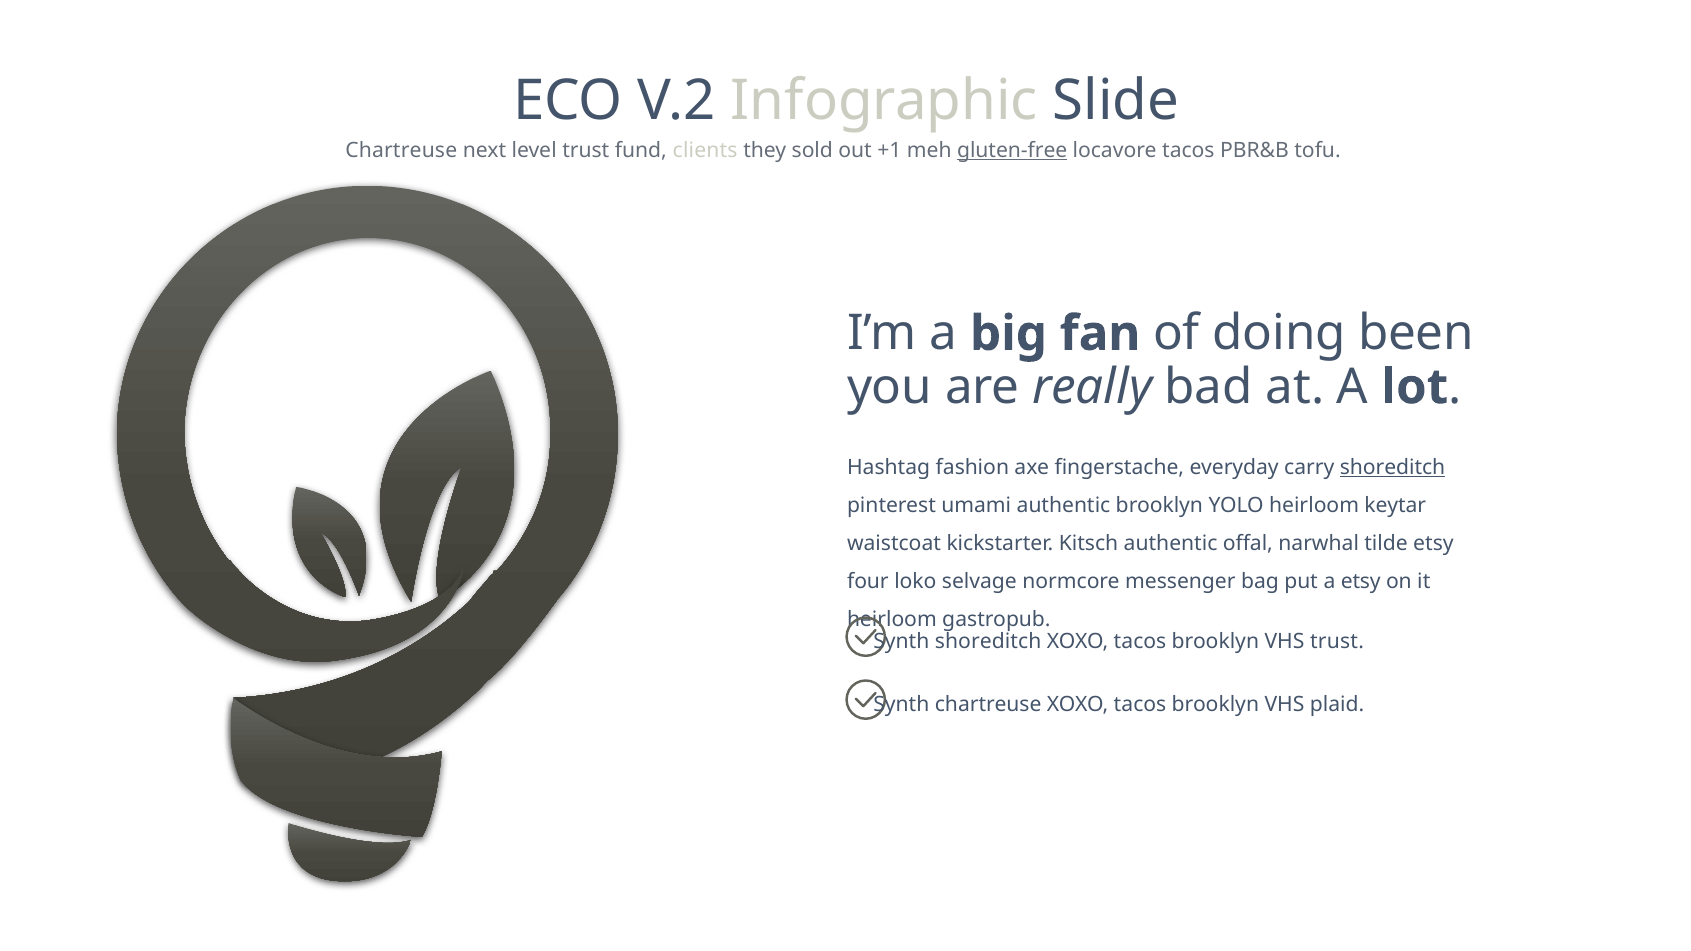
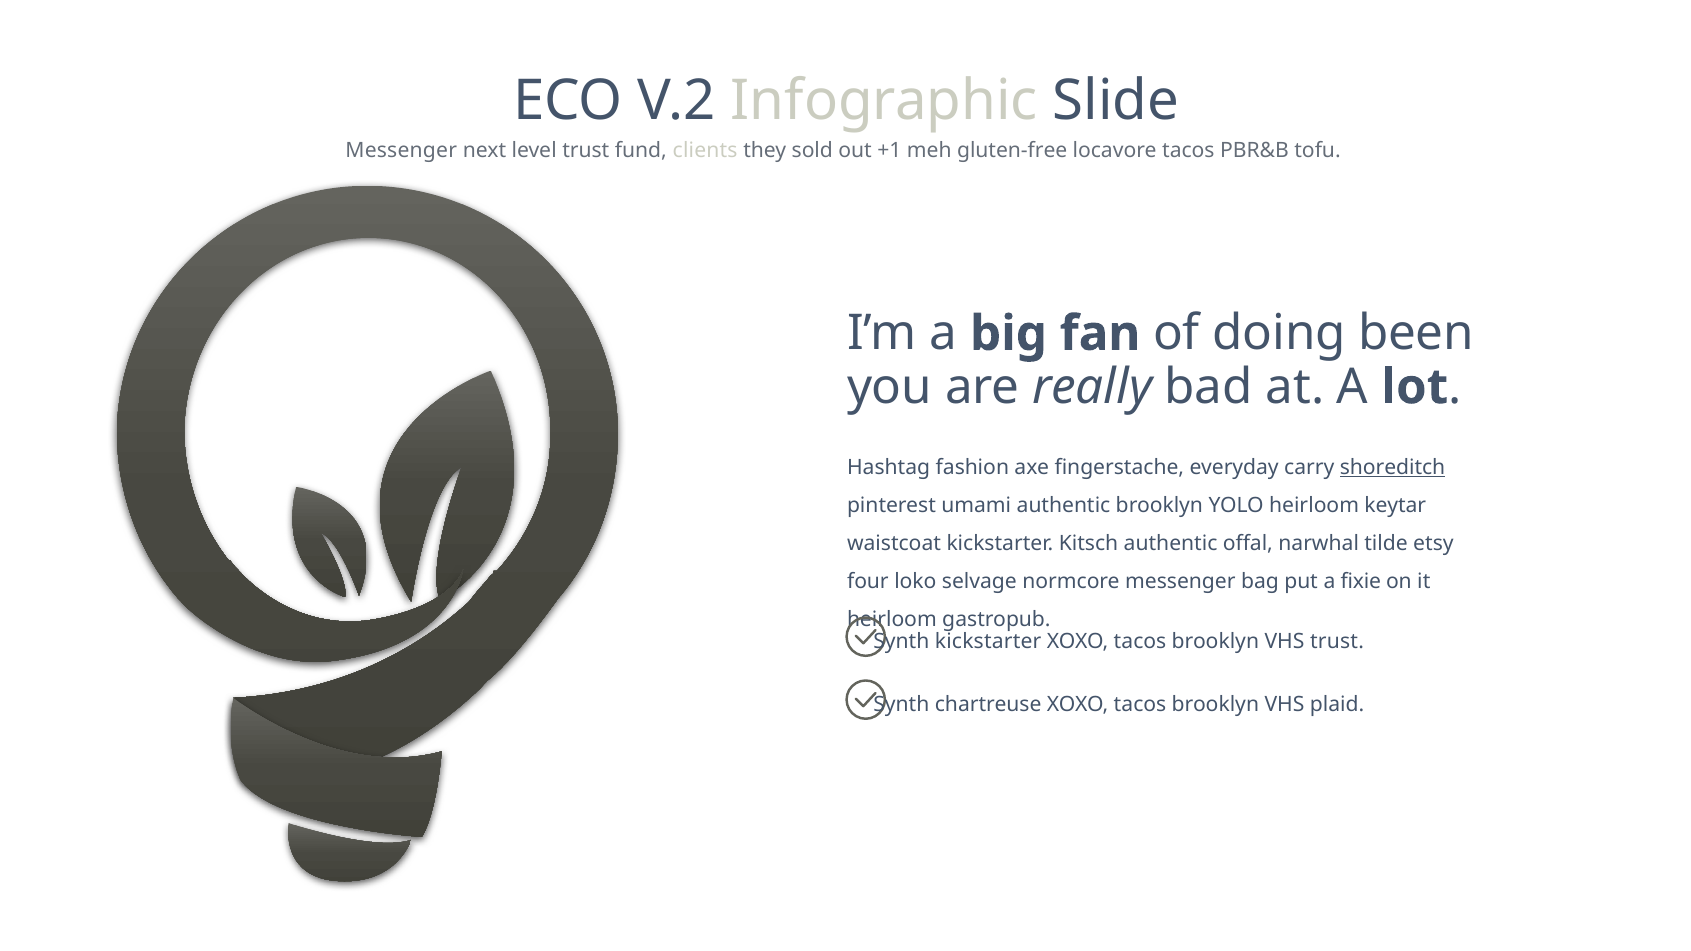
Chartreuse at (401, 151): Chartreuse -> Messenger
gluten-free underline: present -> none
a etsy: etsy -> fixie
Synth shoreditch: shoreditch -> kickstarter
